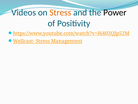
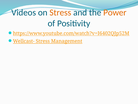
Power colour: black -> orange
